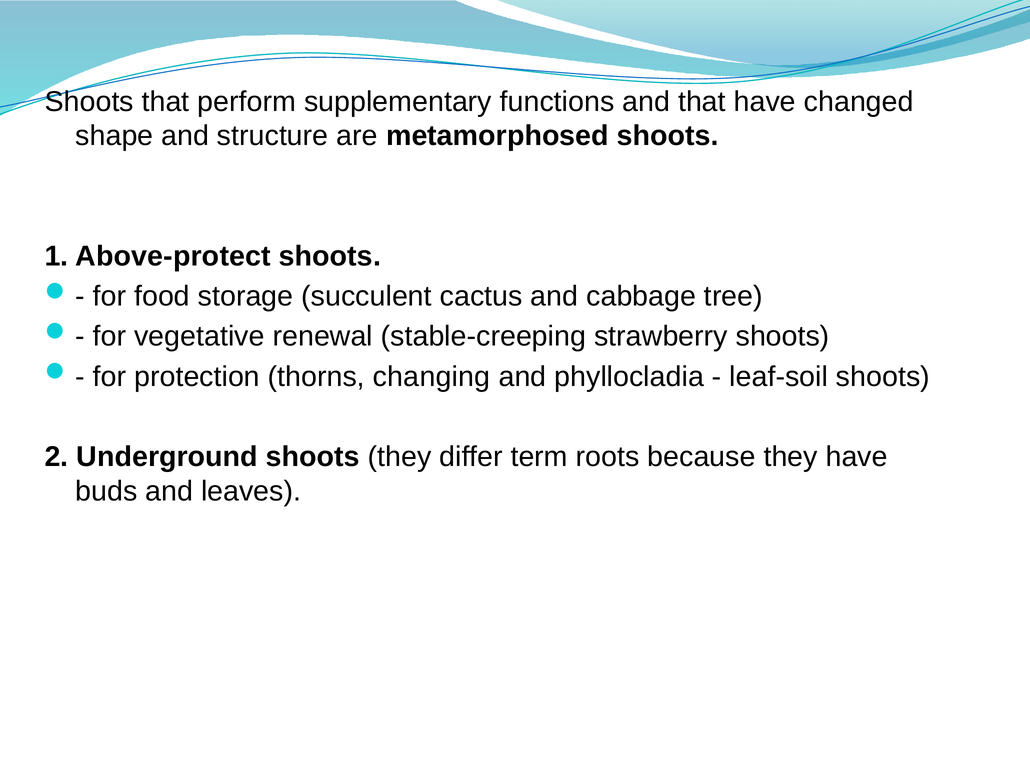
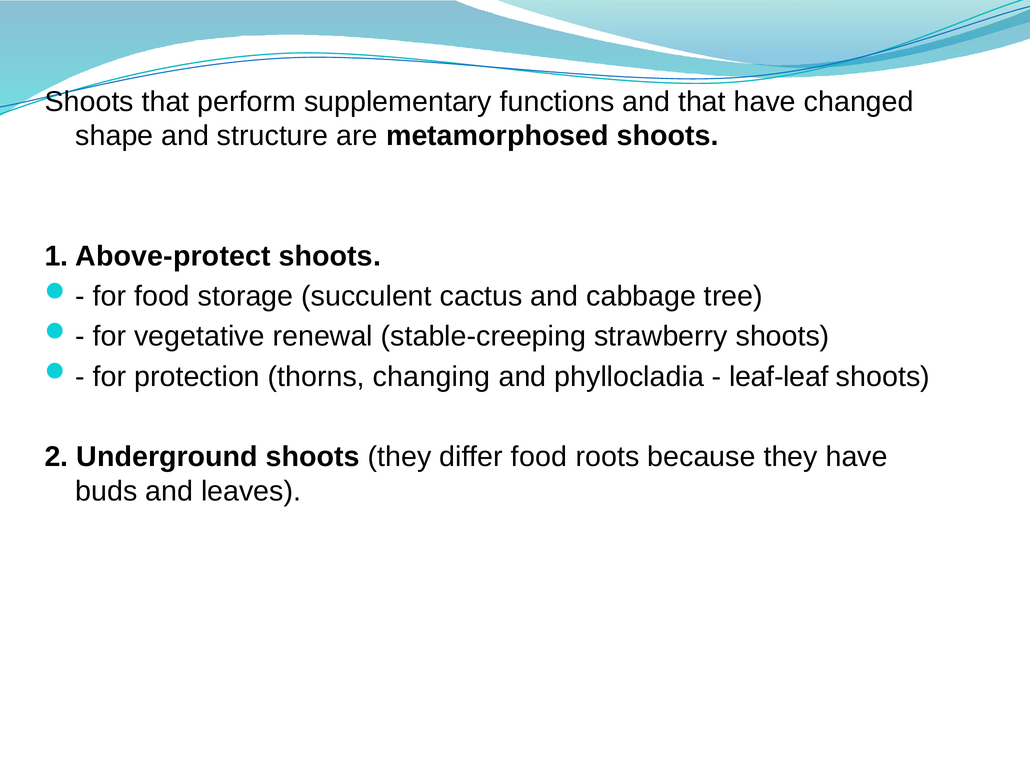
leaf-soil: leaf-soil -> leaf-leaf
differ term: term -> food
